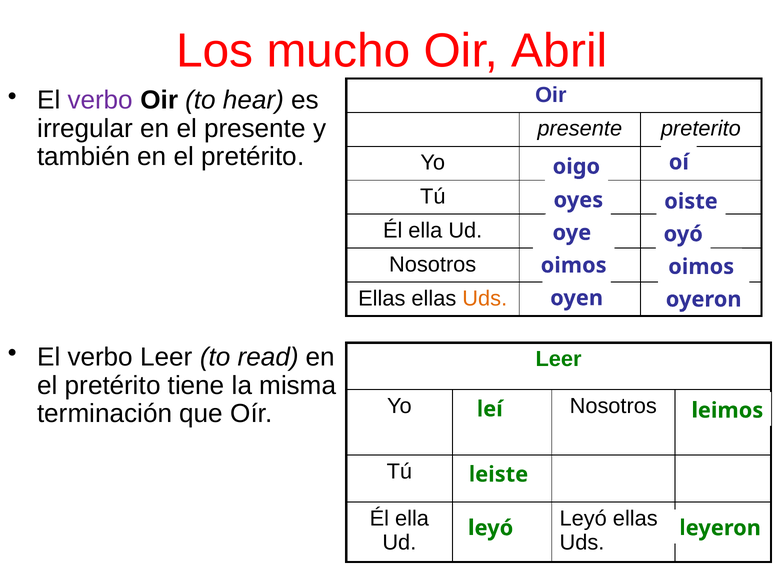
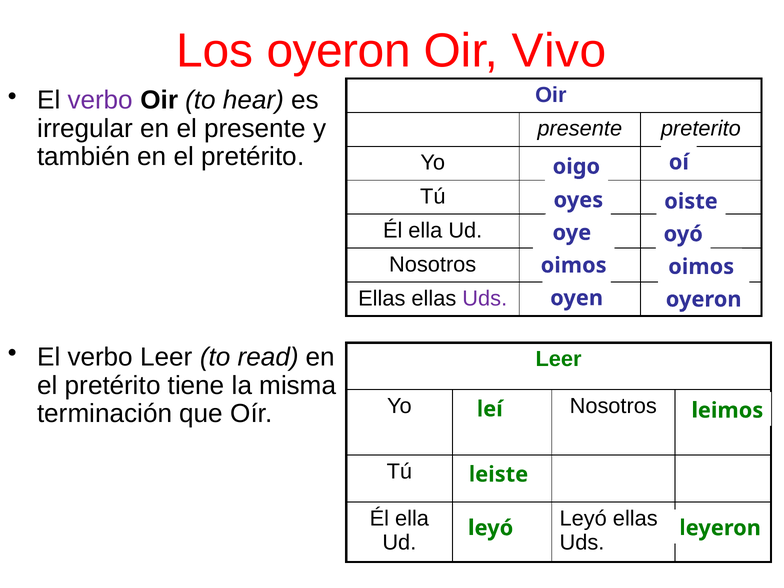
Los mucho: mucho -> oyeron
Abril: Abril -> Vivo
Uds at (485, 299) colour: orange -> purple
